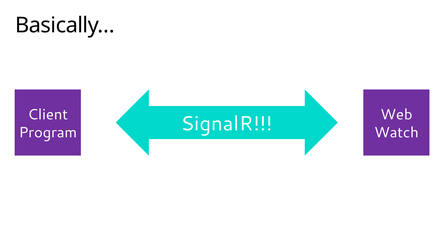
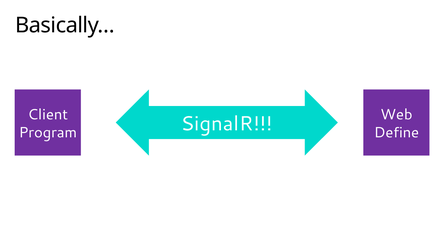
Watch: Watch -> Define
